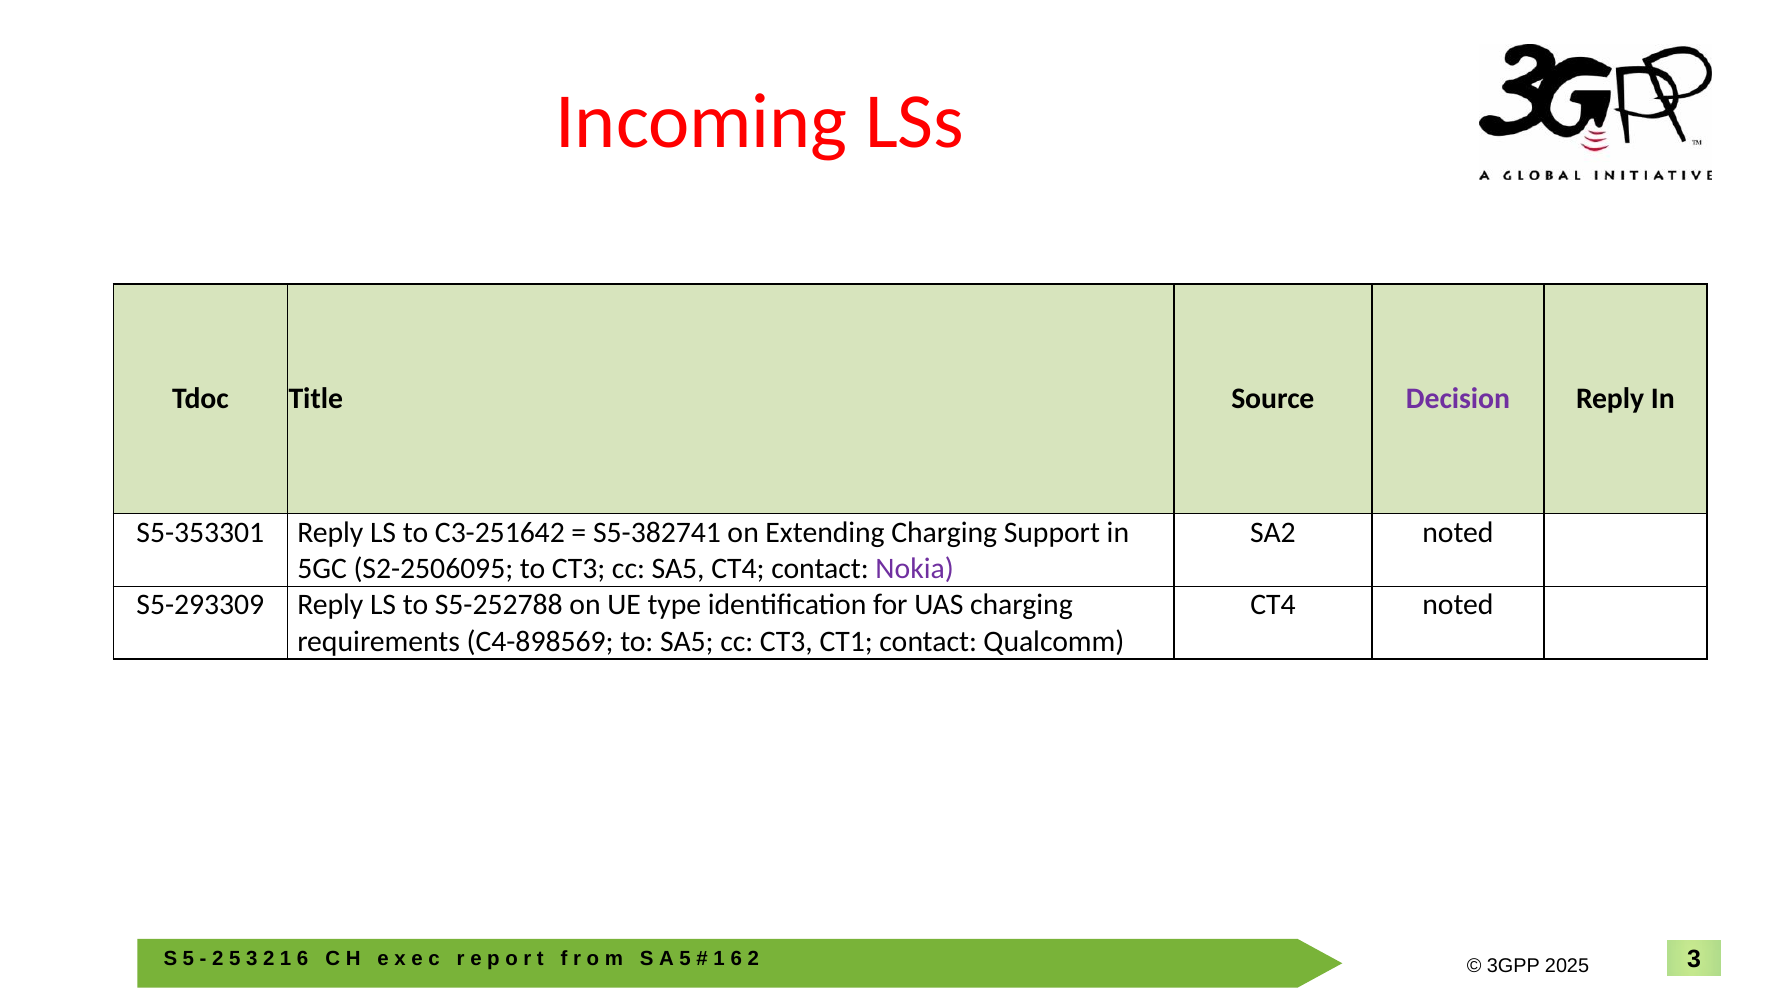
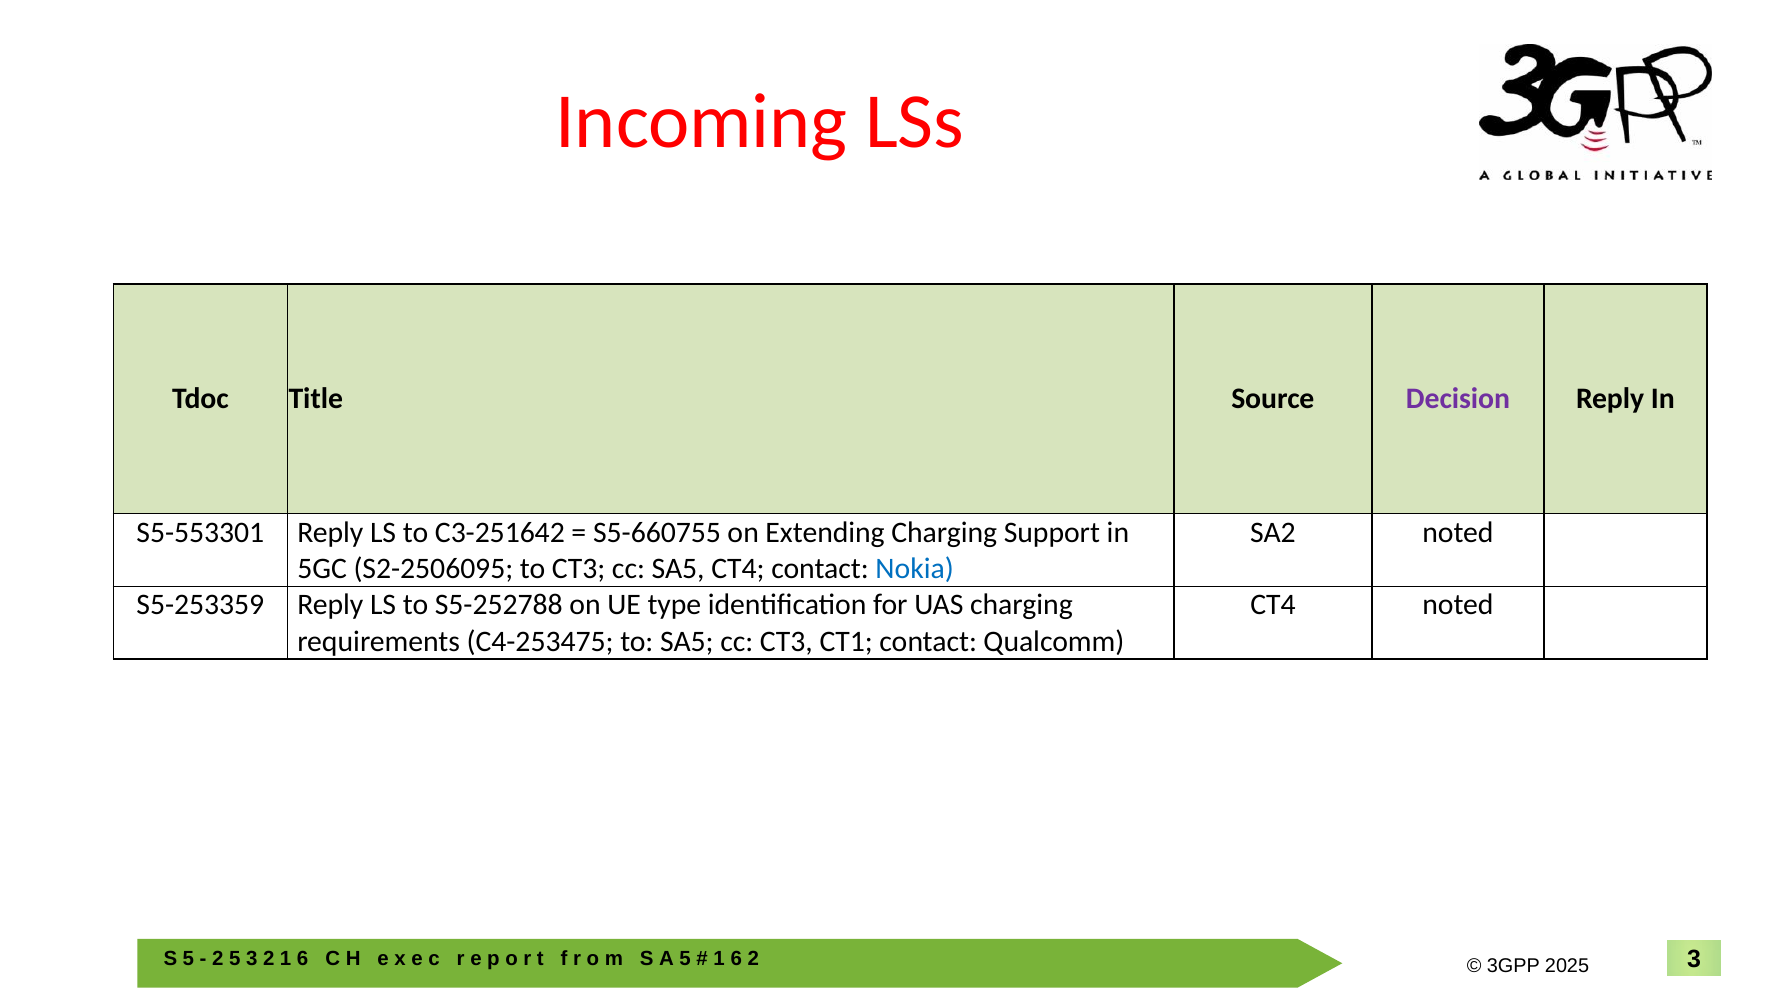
S5-353301: S5-353301 -> S5-553301
S5-382741: S5-382741 -> S5-660755
Nokia colour: purple -> blue
S5-293309: S5-293309 -> S5-253359
C4-898569: C4-898569 -> C4-253475
